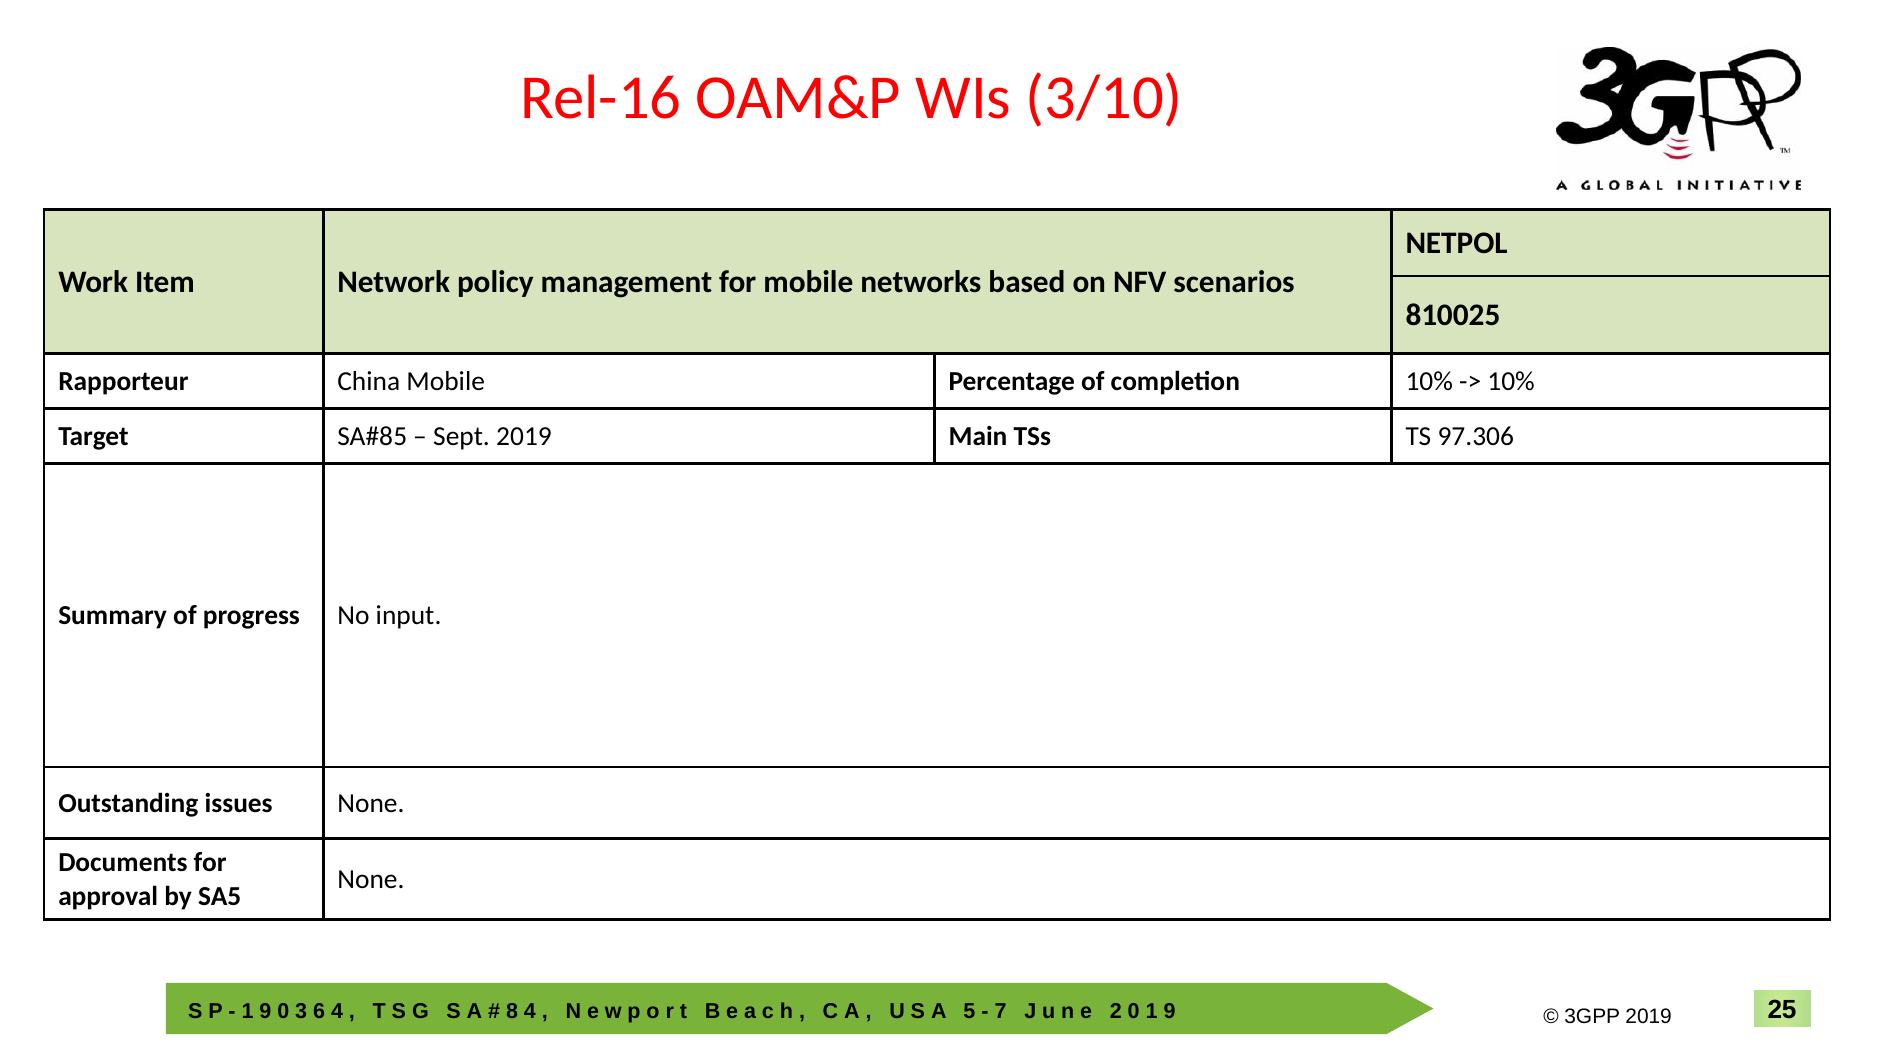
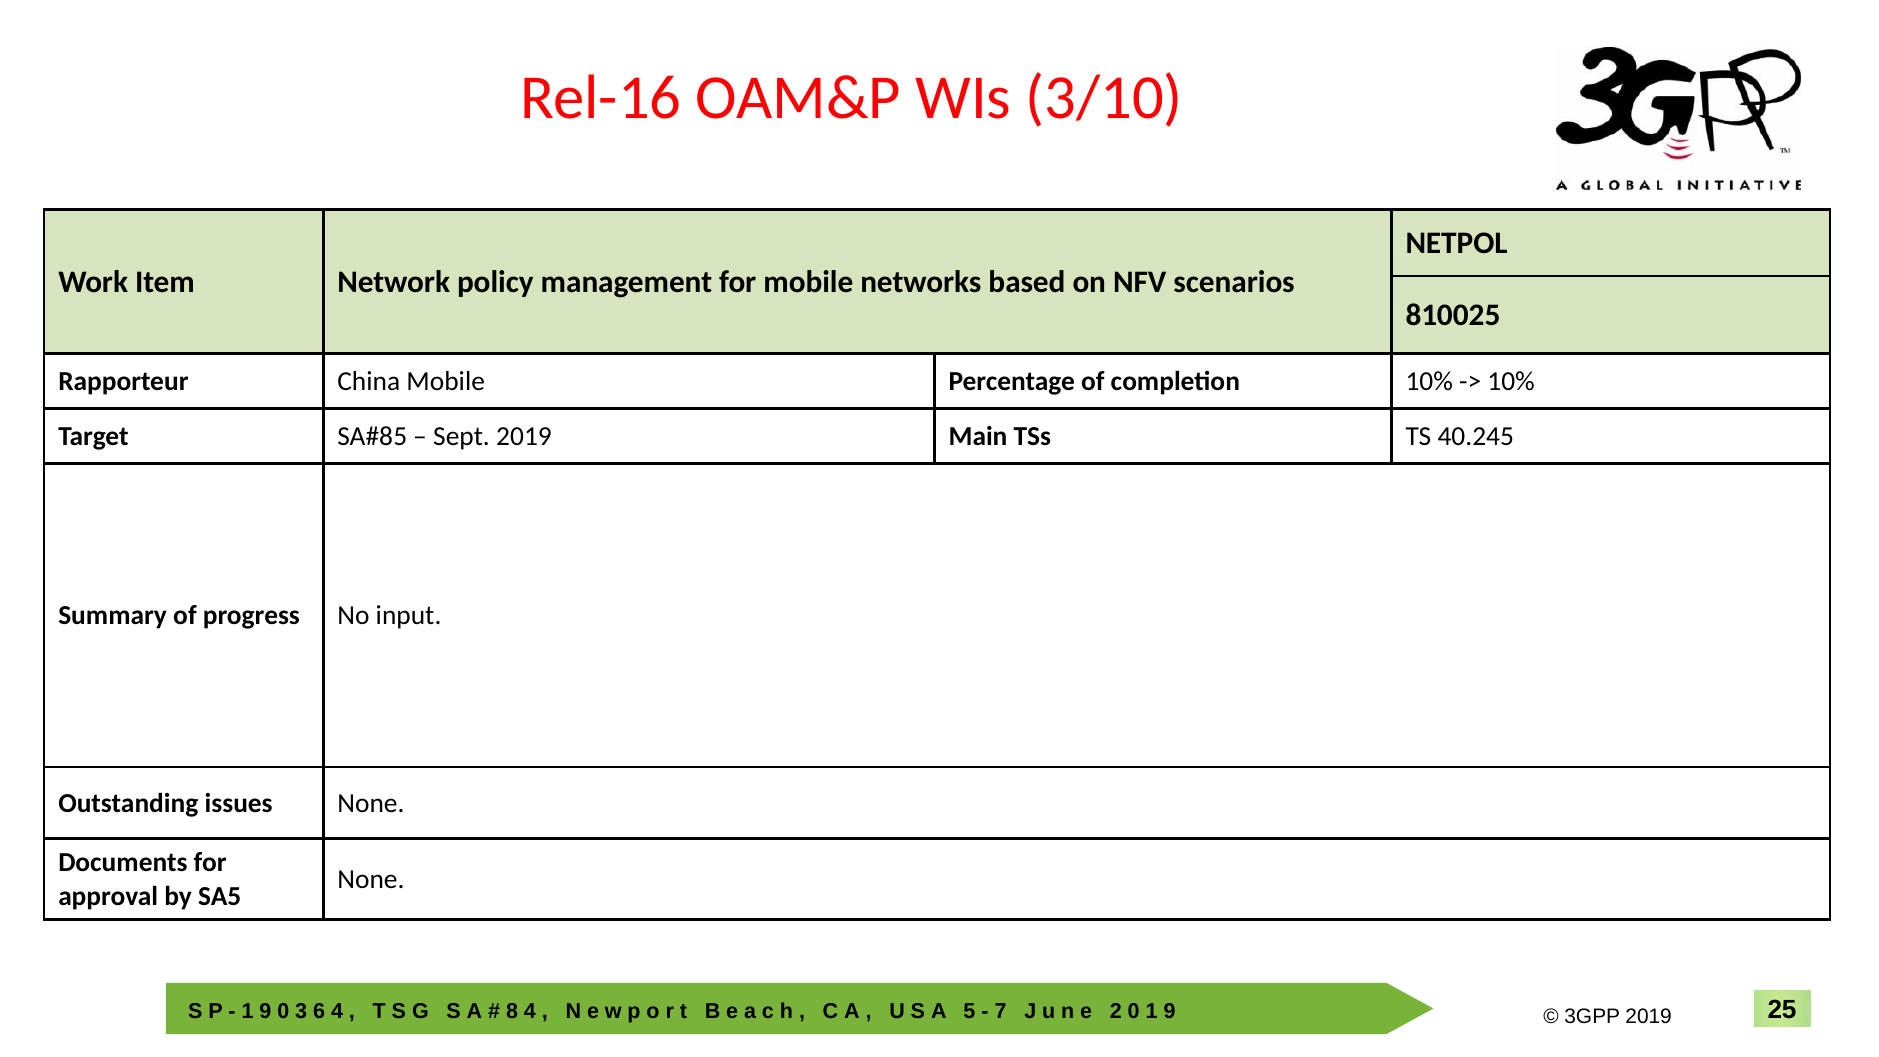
97.306: 97.306 -> 40.245
